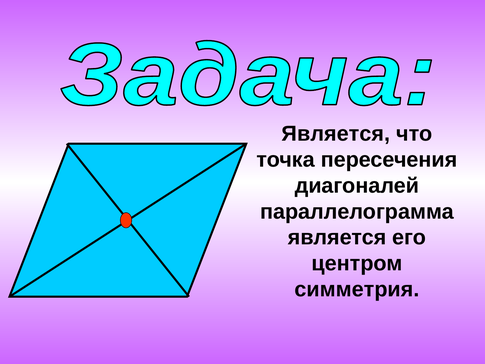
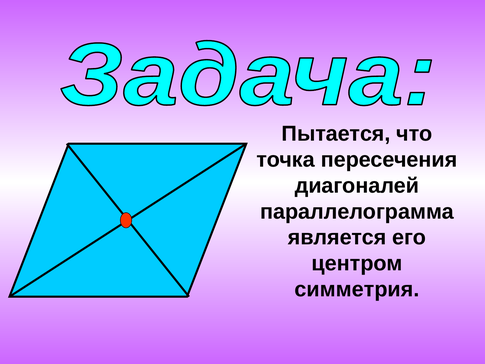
Является at (336, 134): Является -> Пытается
